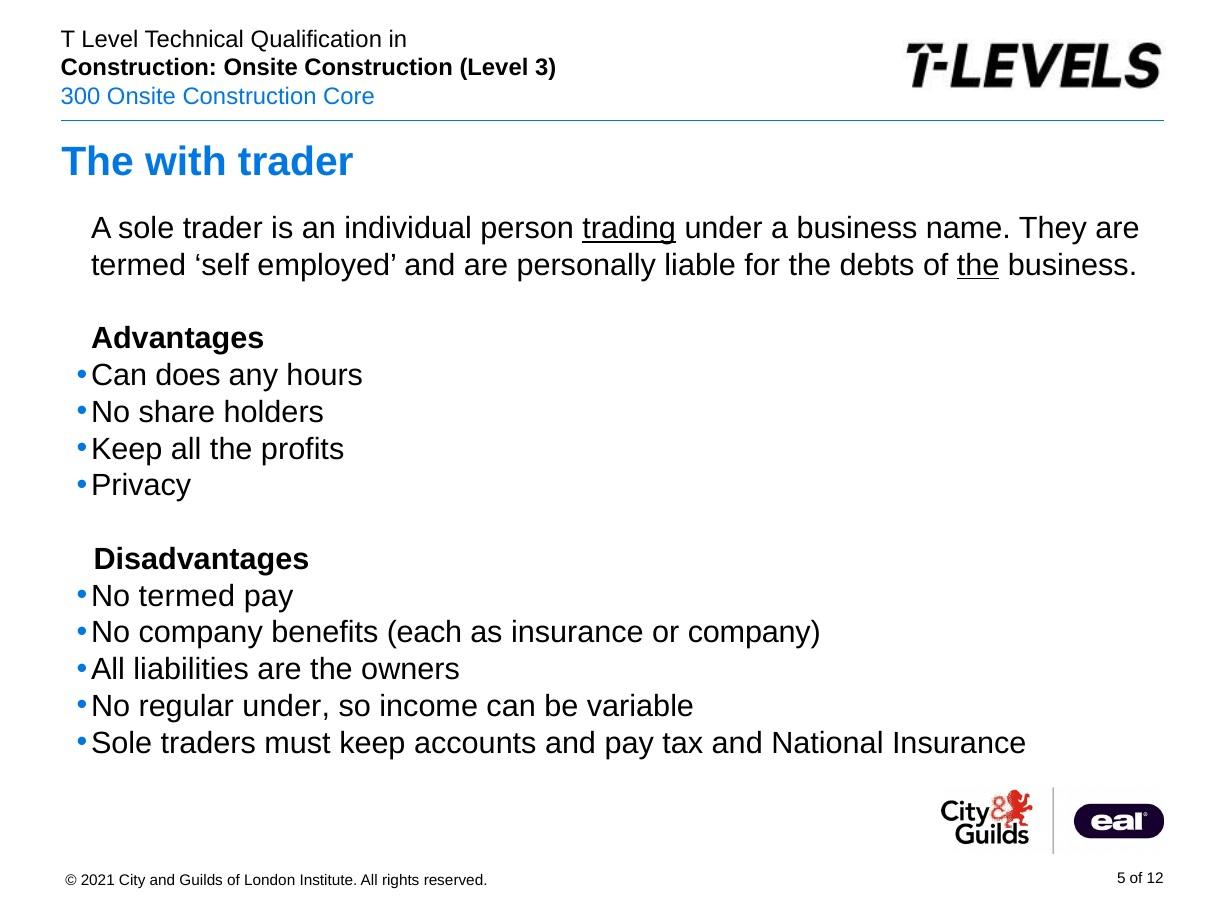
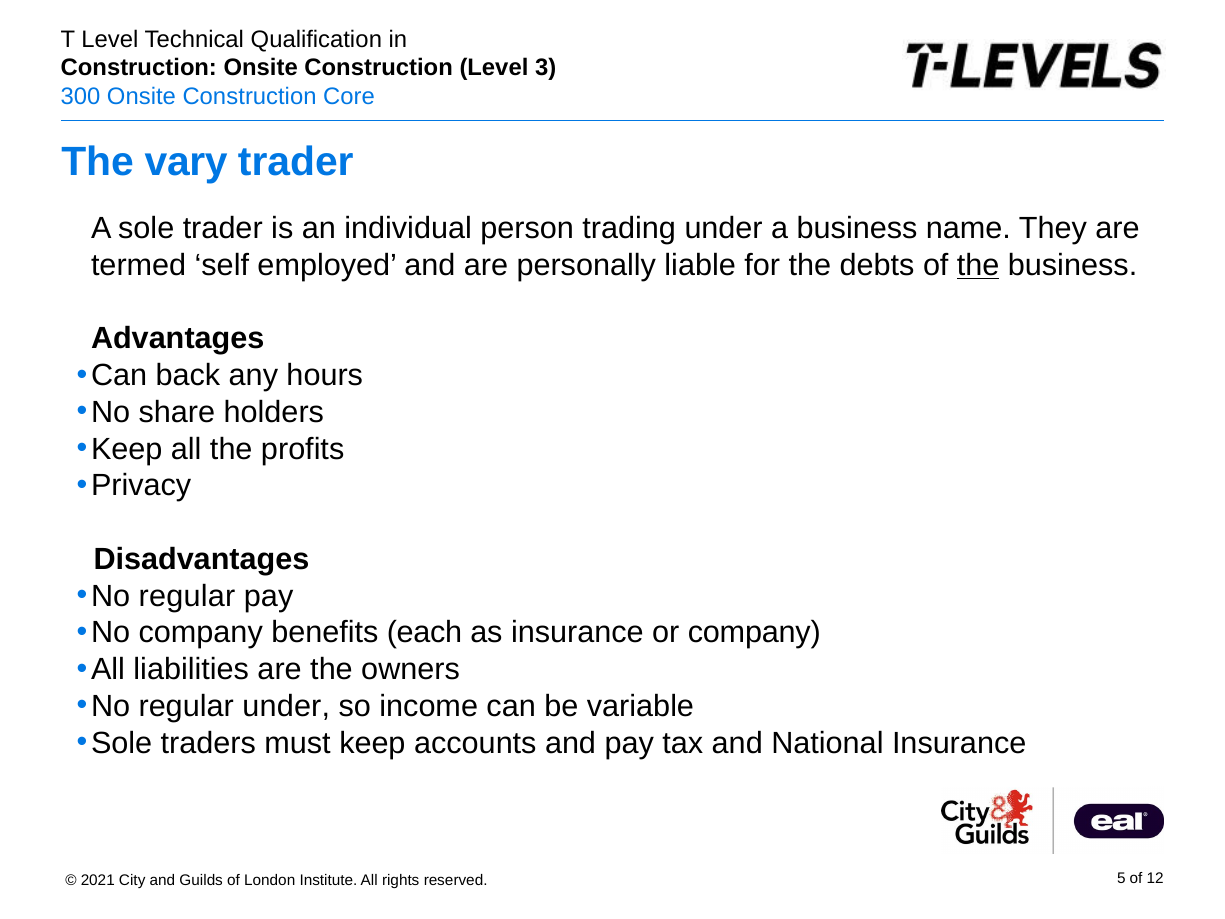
with: with -> vary
trading underline: present -> none
does: does -> back
termed at (187, 596): termed -> regular
